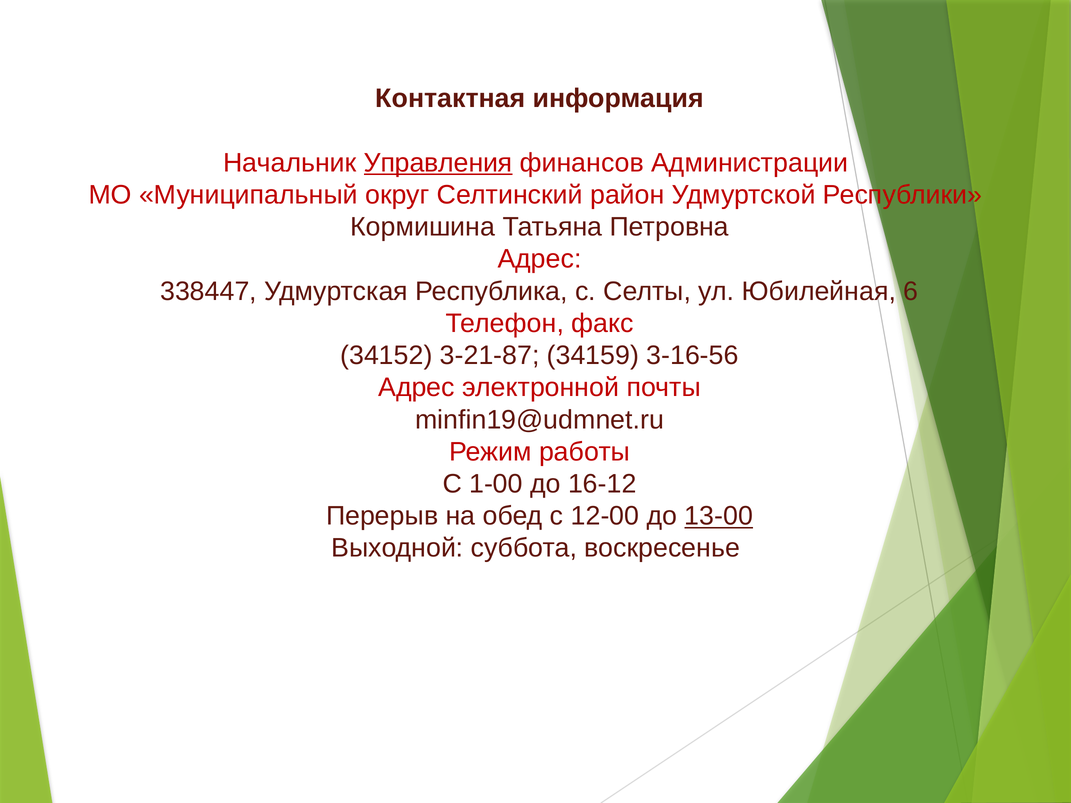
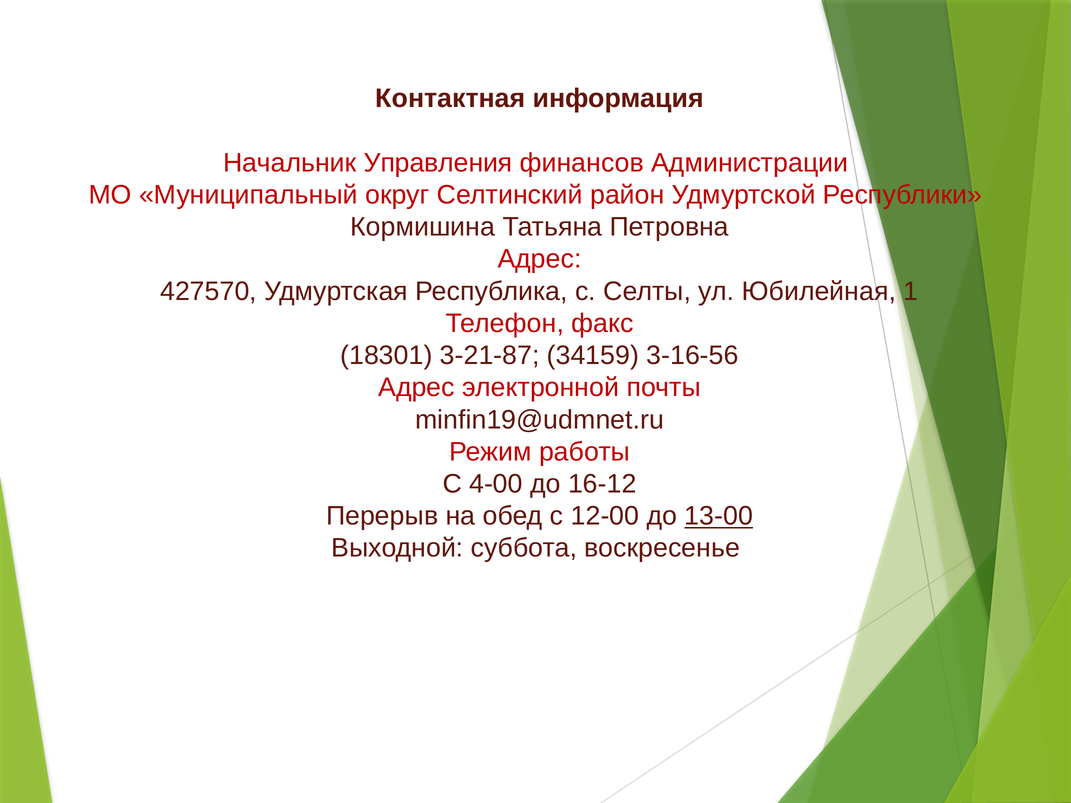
Управления underline: present -> none
338447: 338447 -> 427570
6: 6 -> 1
34152: 34152 -> 18301
1-00: 1-00 -> 4-00
